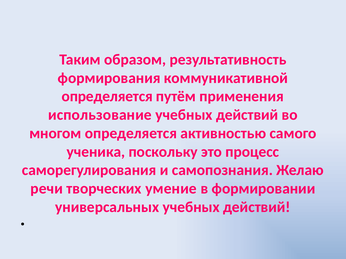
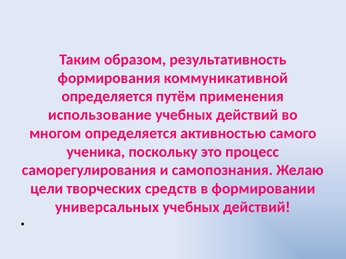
речи: речи -> цели
умение: умение -> средств
